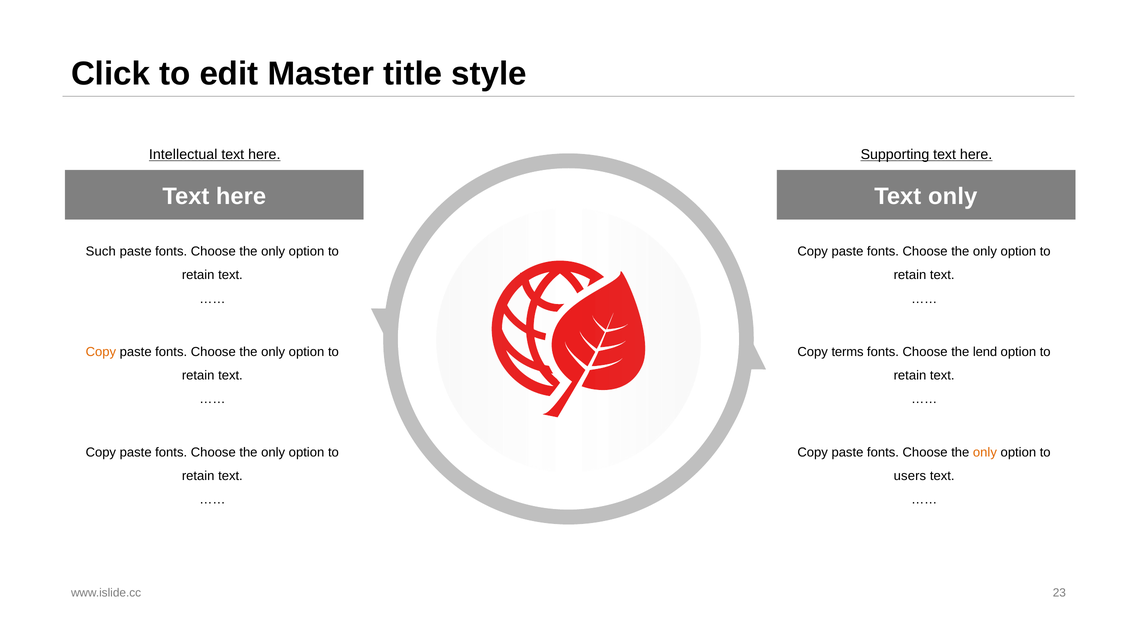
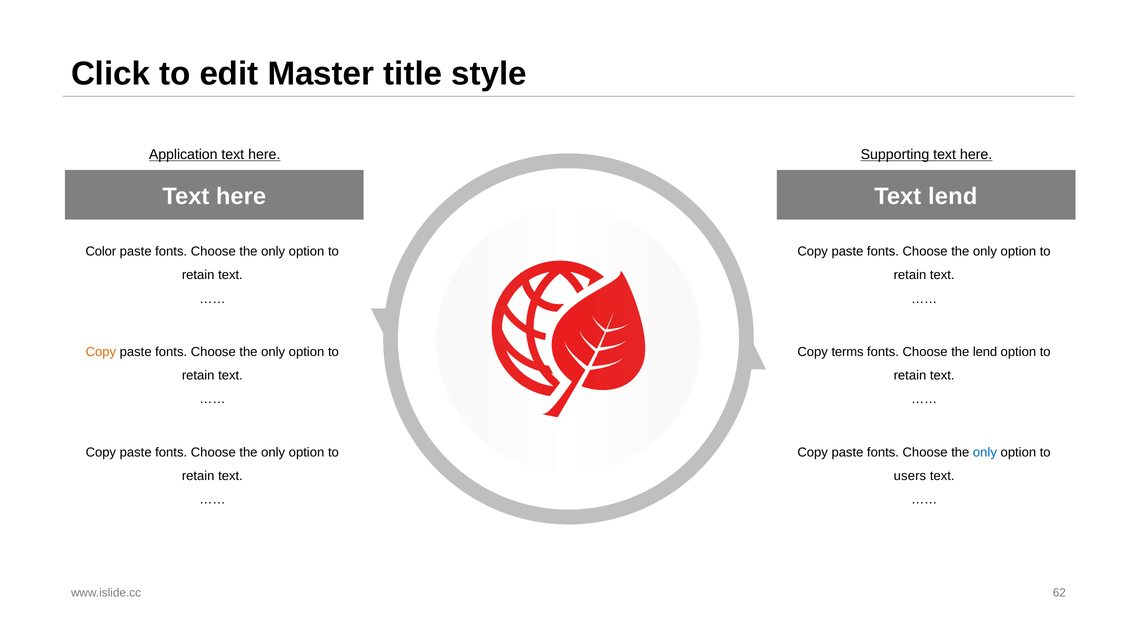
Intellectual: Intellectual -> Application
Text only: only -> lend
Such: Such -> Color
only at (985, 452) colour: orange -> blue
23: 23 -> 62
